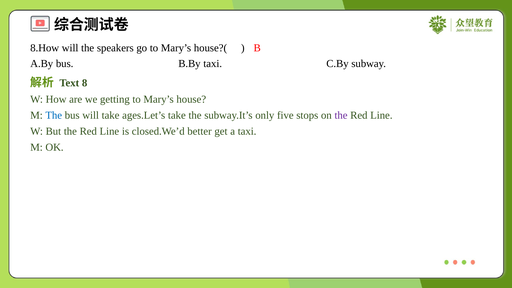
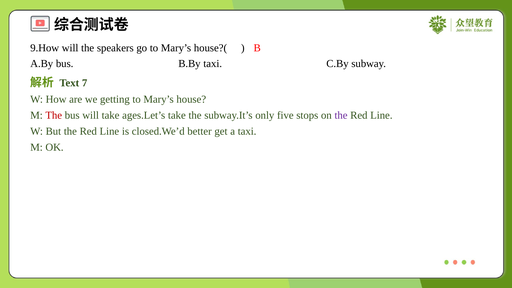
8.How: 8.How -> 9.How
8: 8 -> 7
The at (54, 115) colour: blue -> red
